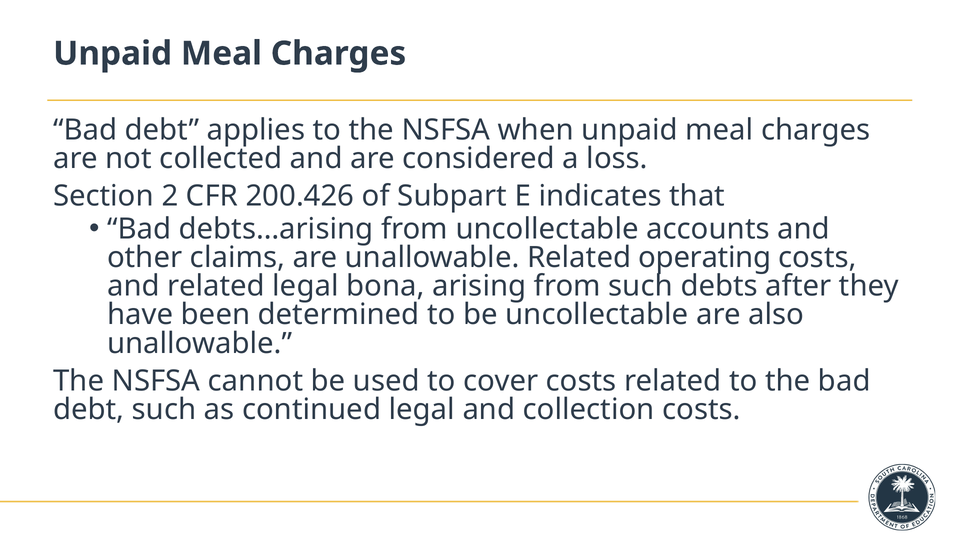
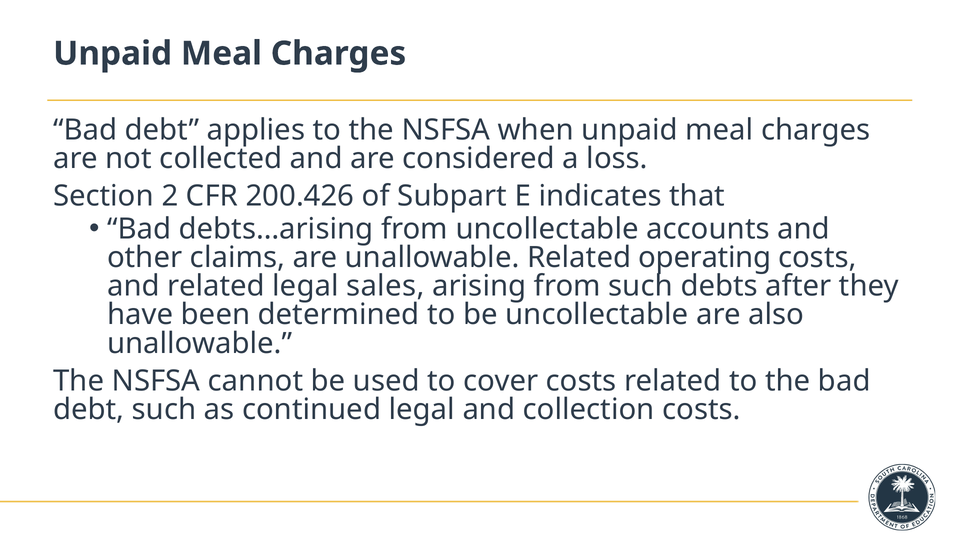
bona: bona -> sales
